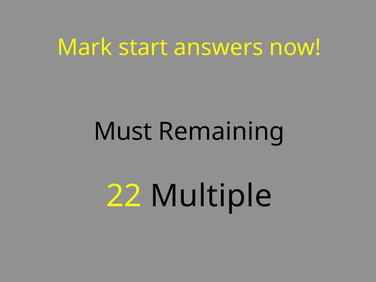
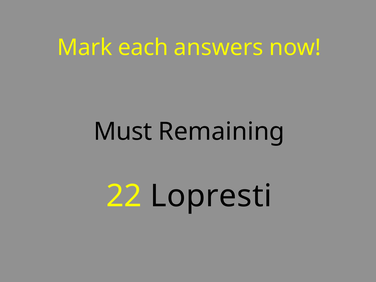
start: start -> each
Multiple: Multiple -> Lopresti
